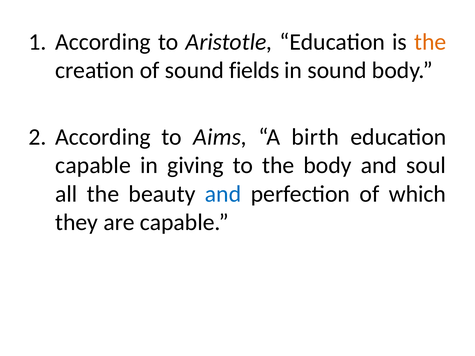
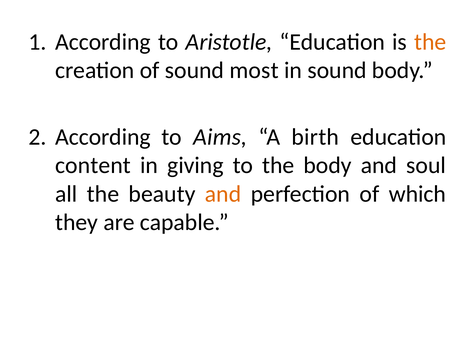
fields: fields -> most
capable at (93, 166): capable -> content
and at (223, 194) colour: blue -> orange
